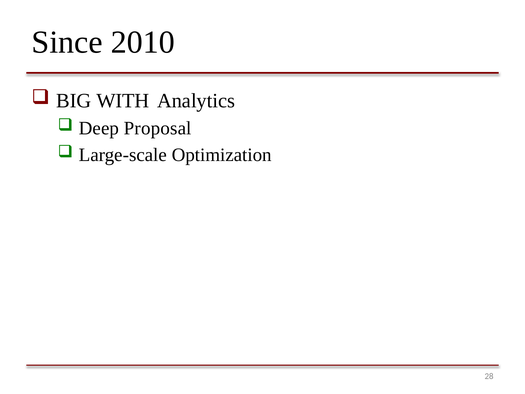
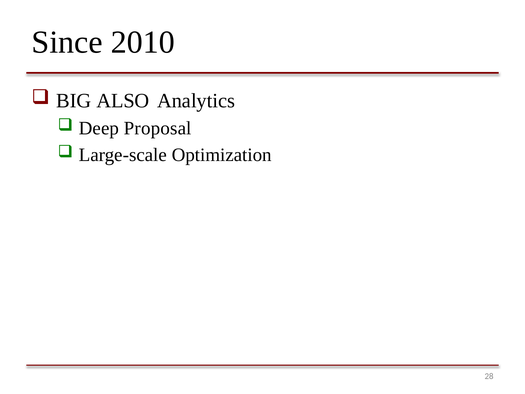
WITH: WITH -> ALSO
